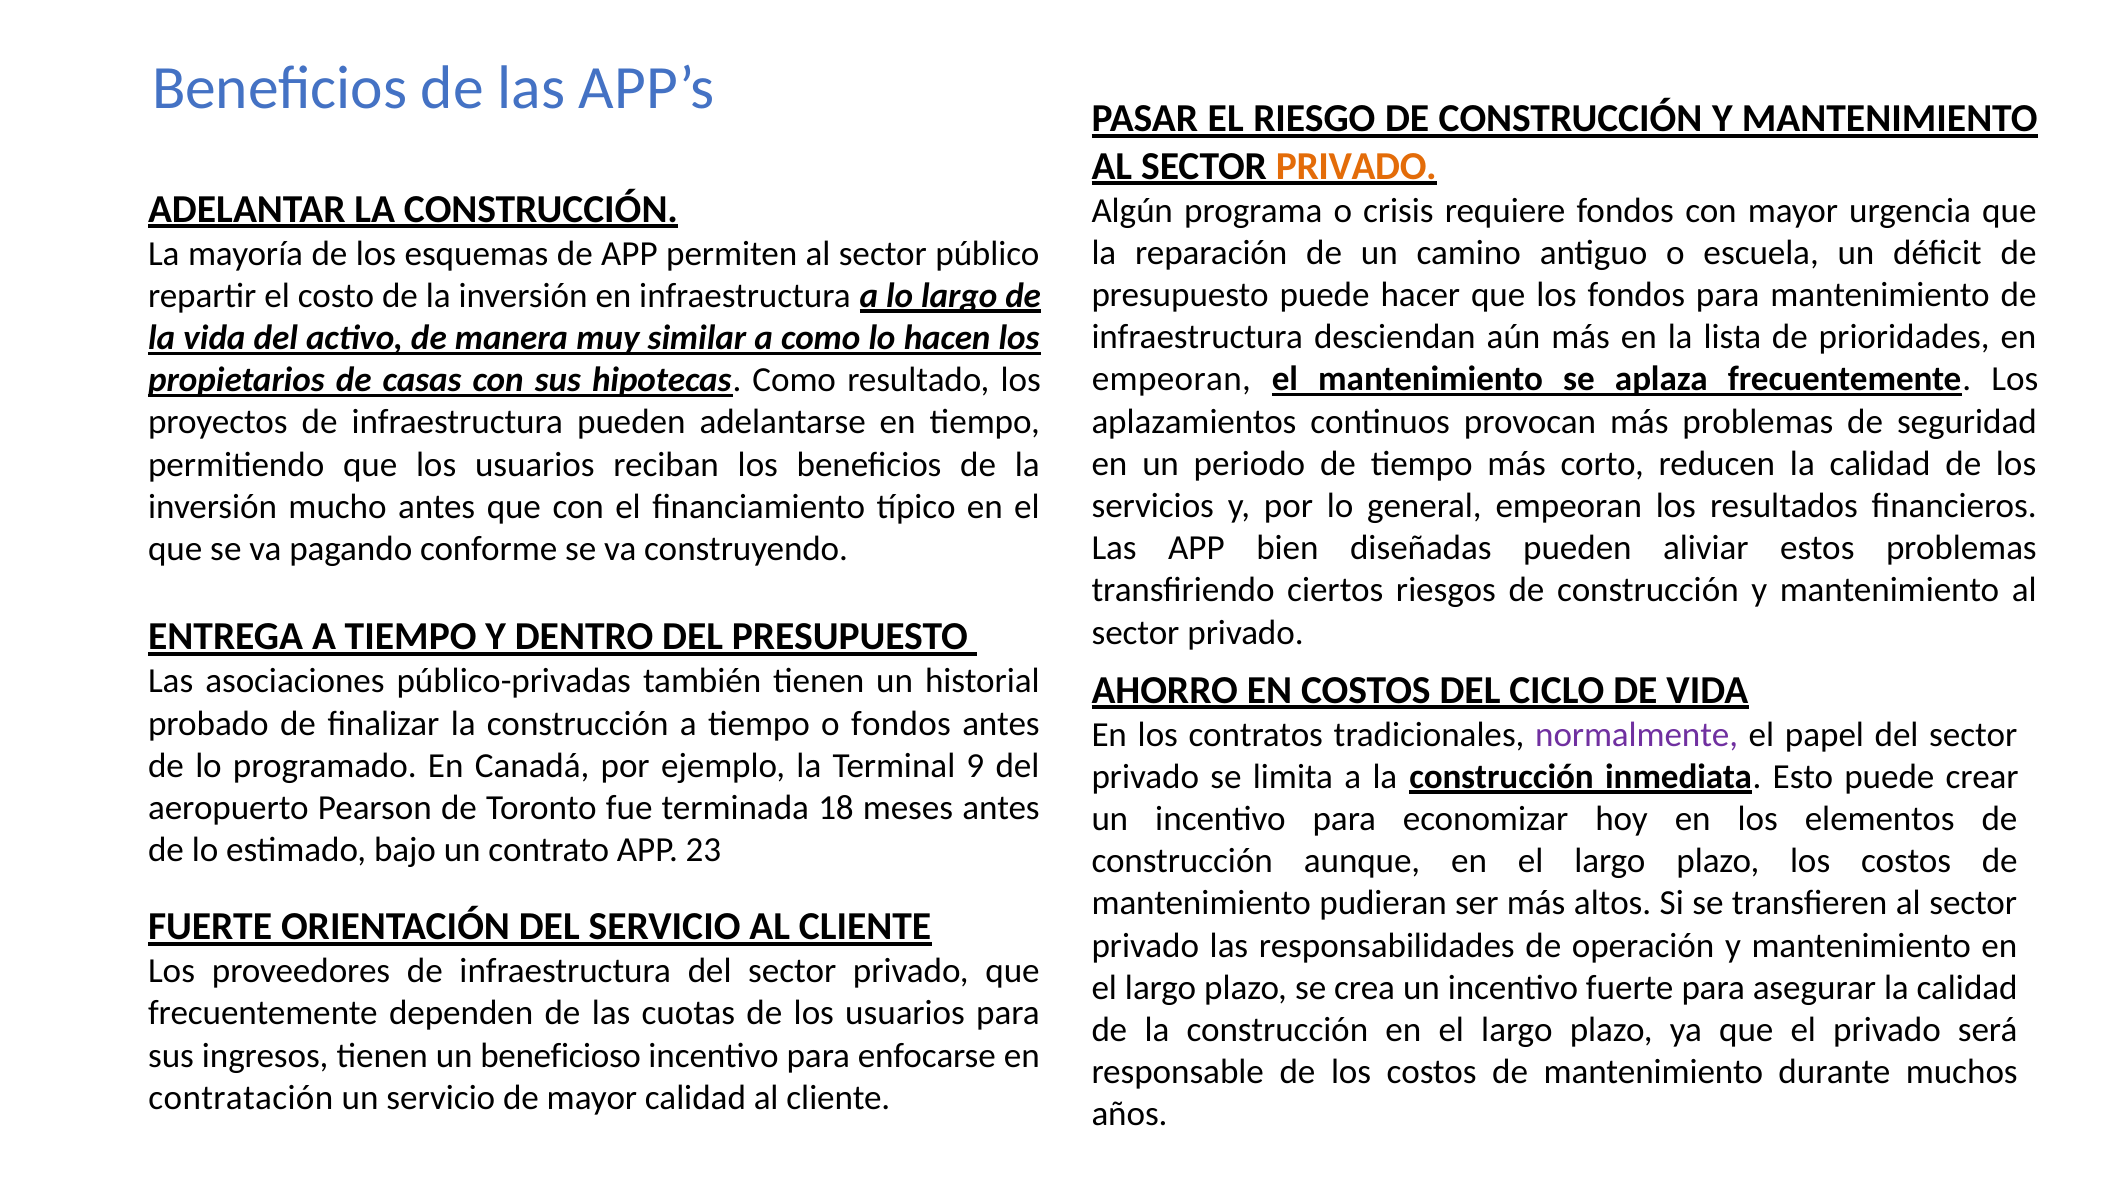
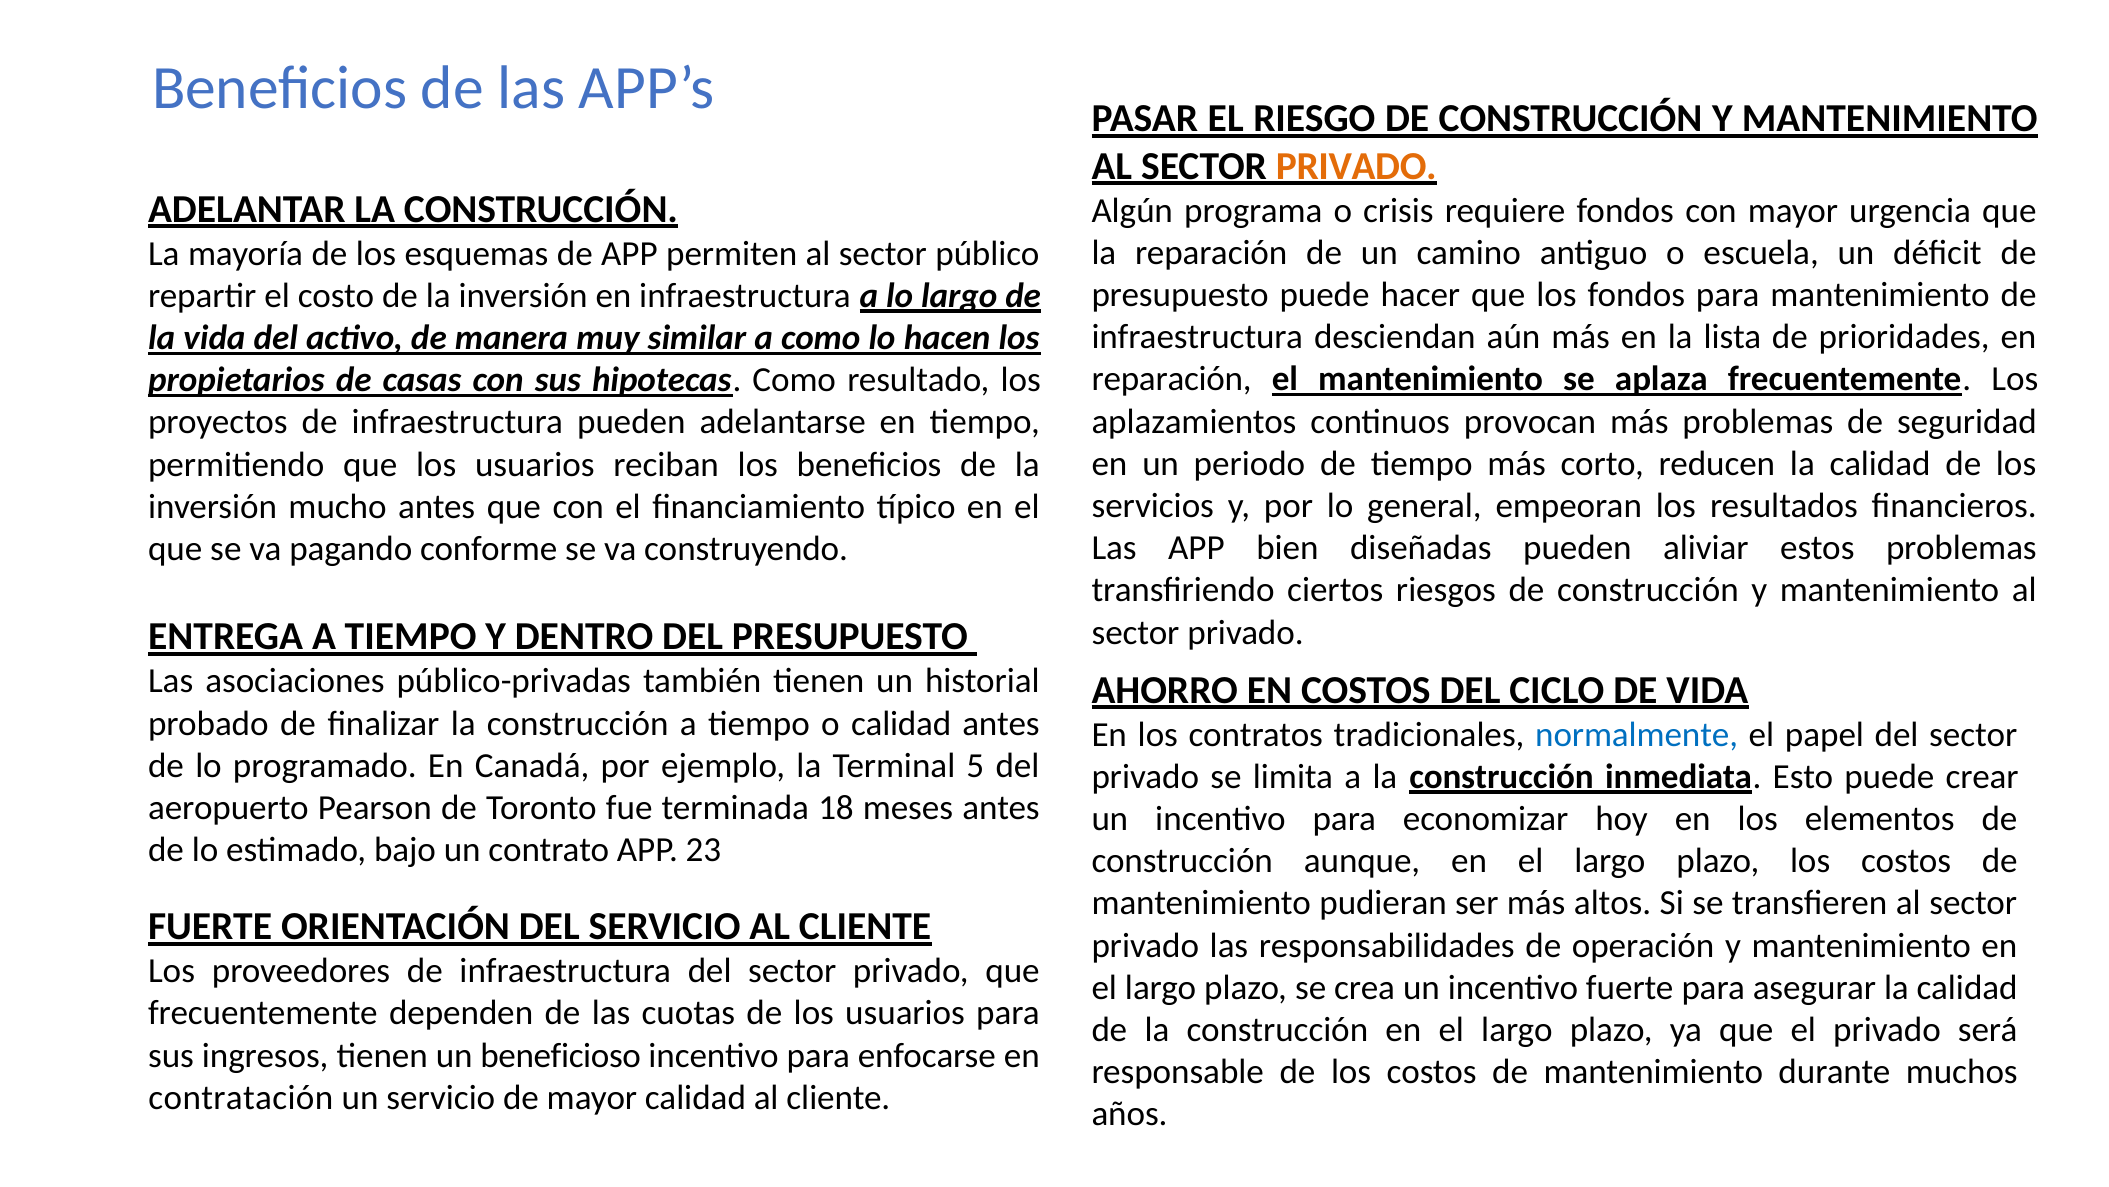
empeoran at (1171, 379): empeoran -> reparación
o fondos: fondos -> calidad
normalmente colour: purple -> blue
9: 9 -> 5
